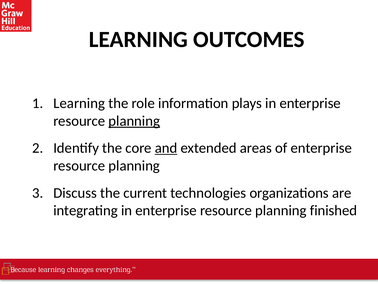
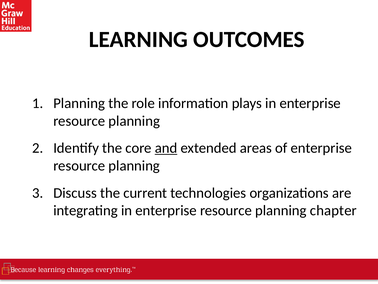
Learning at (79, 103): Learning -> Planning
planning at (134, 121) underline: present -> none
finished: finished -> chapter
